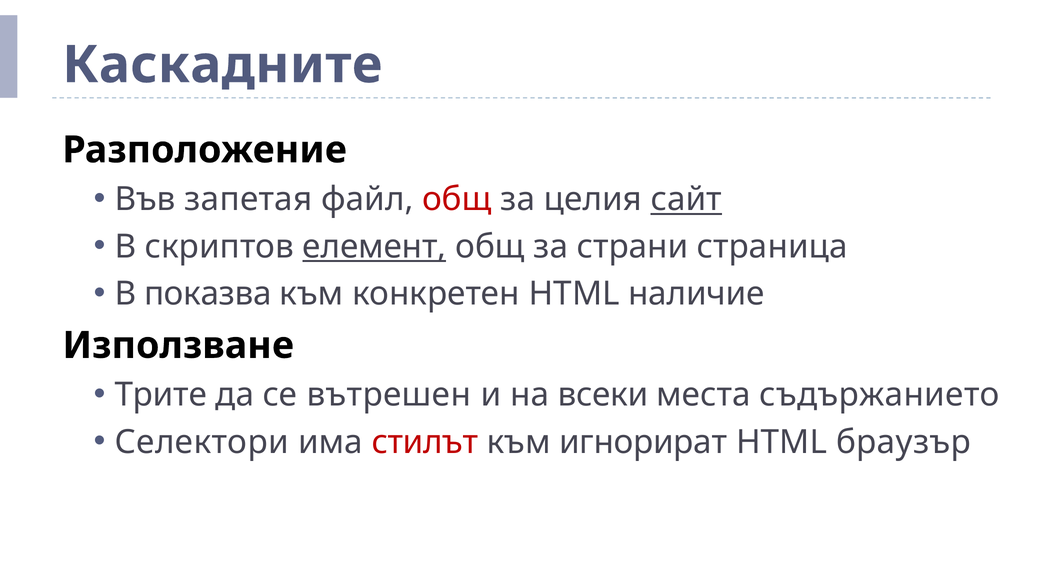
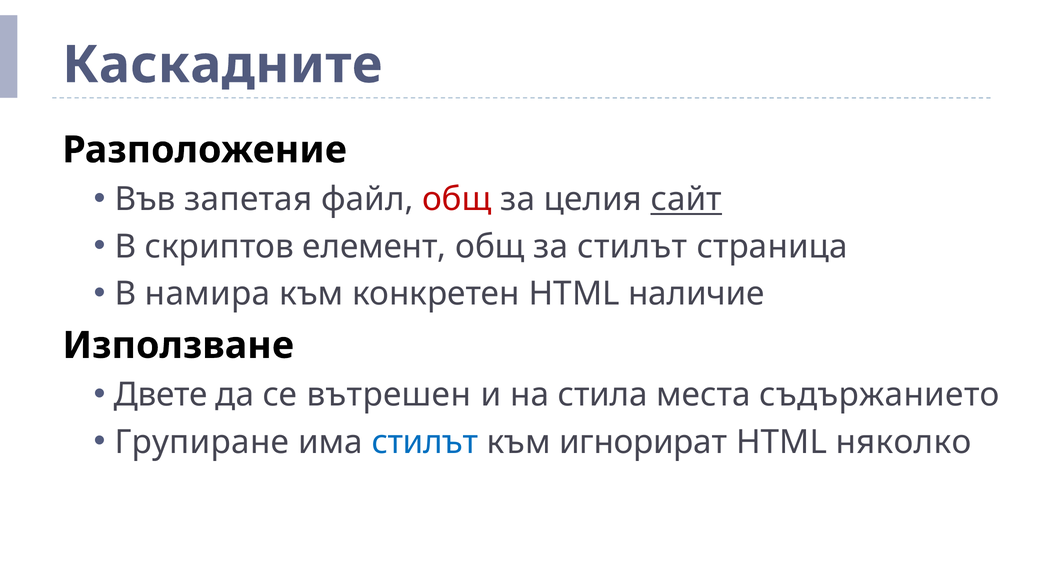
елемент underline: present -> none
за страни: страни -> стилът
показва: показва -> намира
Трите: Трите -> Двете
всеки: всеки -> стила
Селектори: Селектори -> Групиране
стилът at (425, 442) colour: red -> blue
браузър: браузър -> няколко
